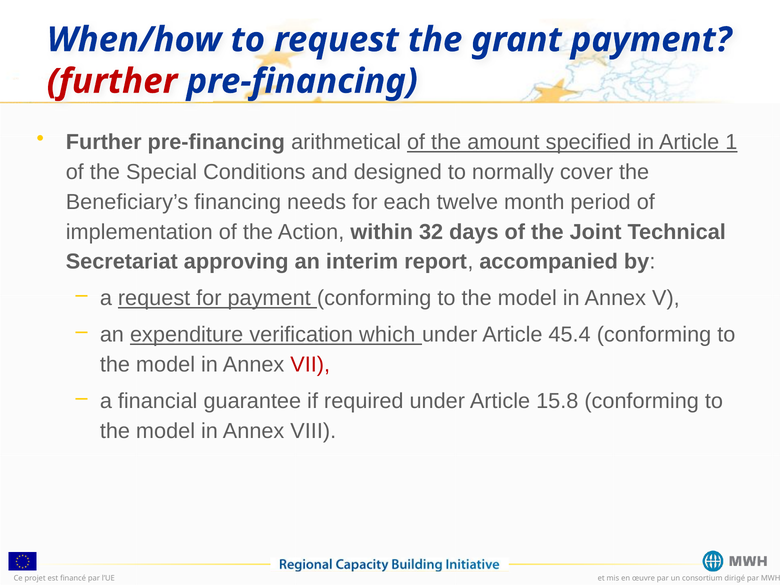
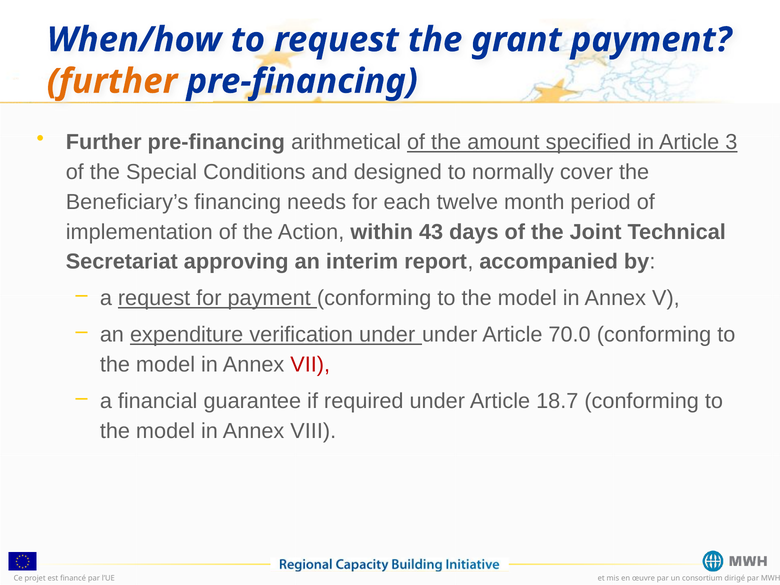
further at (112, 81) colour: red -> orange
1: 1 -> 3
32: 32 -> 43
verification which: which -> under
45.4: 45.4 -> 70.0
15.8: 15.8 -> 18.7
